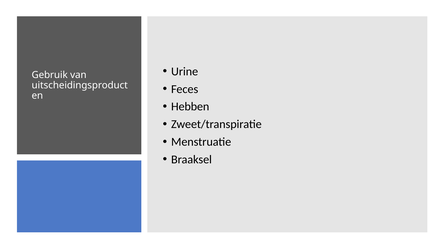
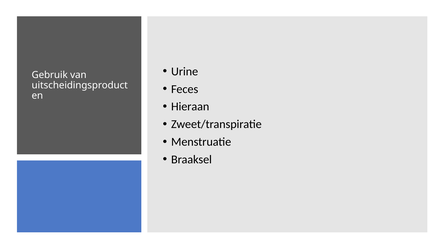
Hebben: Hebben -> Hieraan
